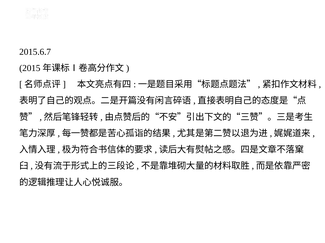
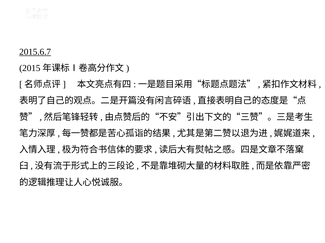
2015.6.7 underline: none -> present
